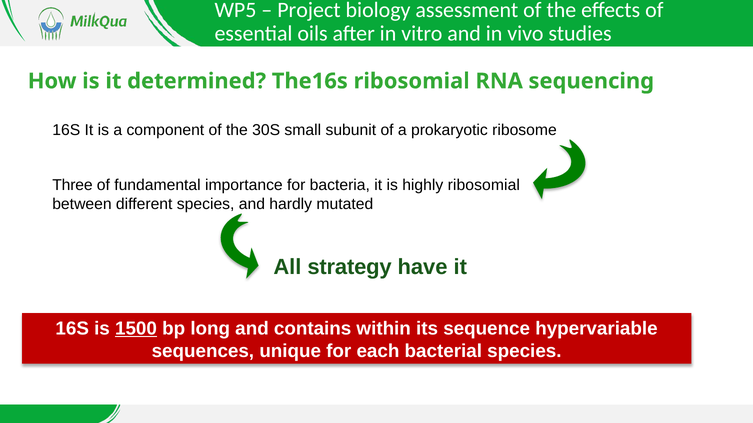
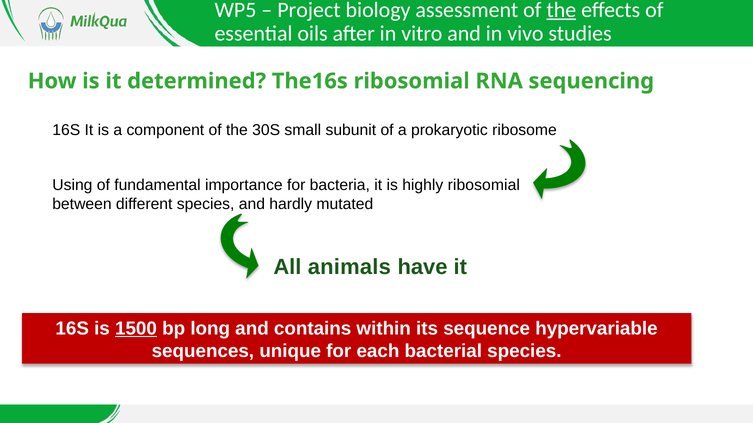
the at (561, 10) underline: none -> present
Three: Three -> Using
strategy: strategy -> animals
